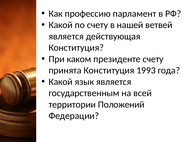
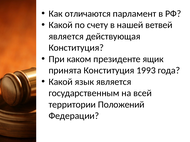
профессию: профессию -> отличаются
президенте счету: счету -> ящик
